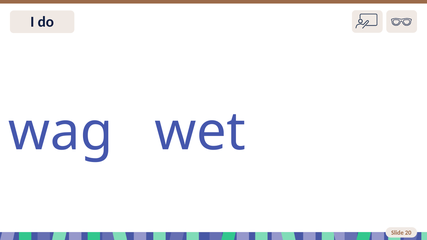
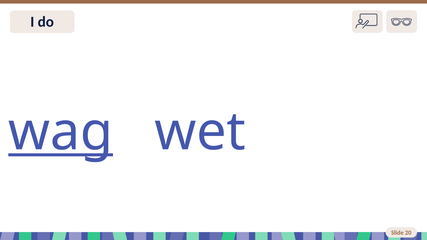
wag underline: none -> present
